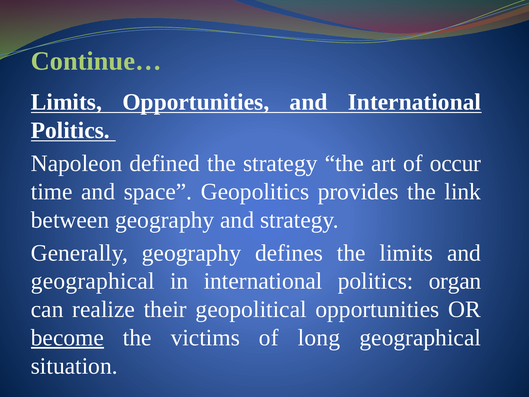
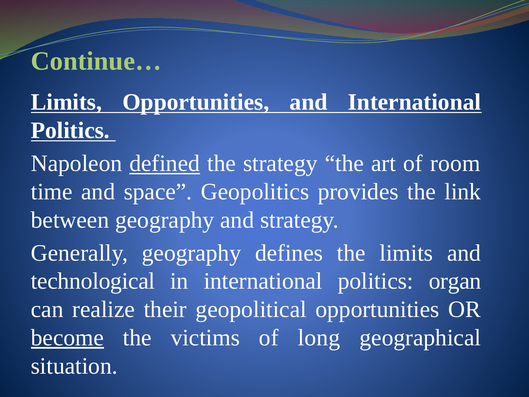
defined underline: none -> present
occur: occur -> room
geographical at (93, 281): geographical -> technological
